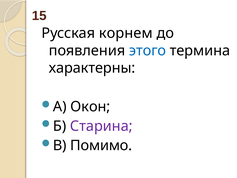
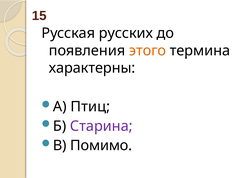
корнем: корнем -> русских
этого colour: blue -> orange
Окон: Окон -> Птиц
